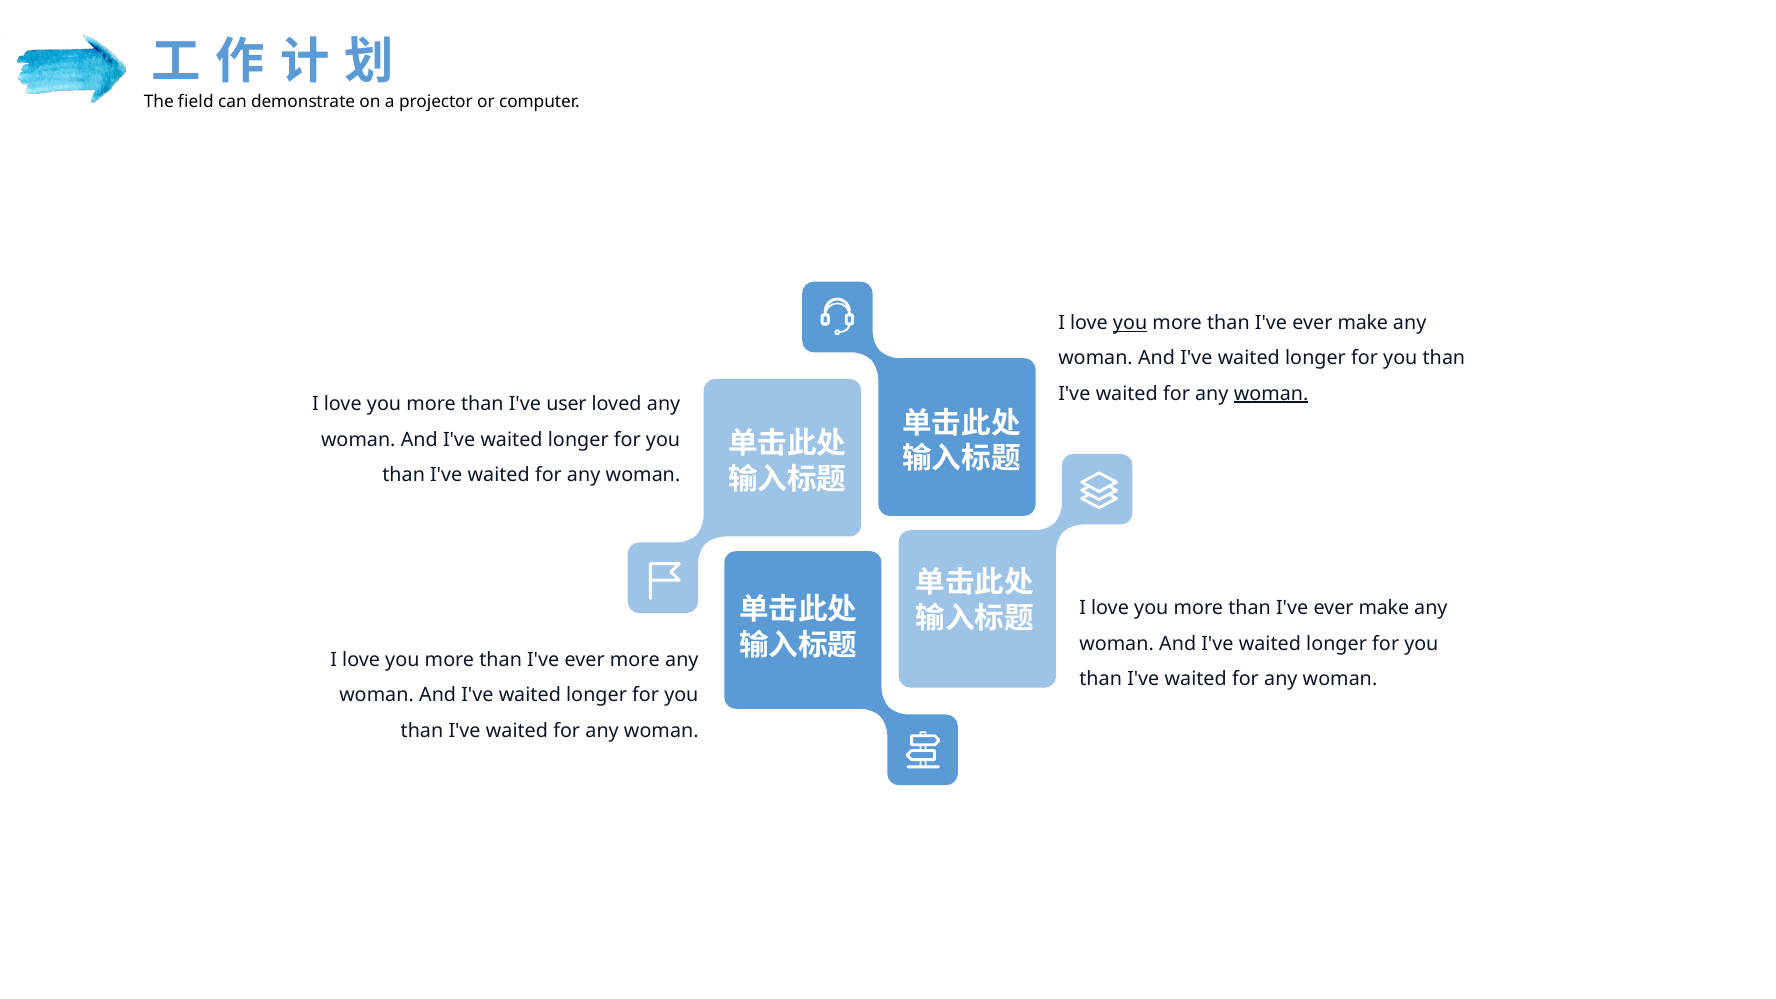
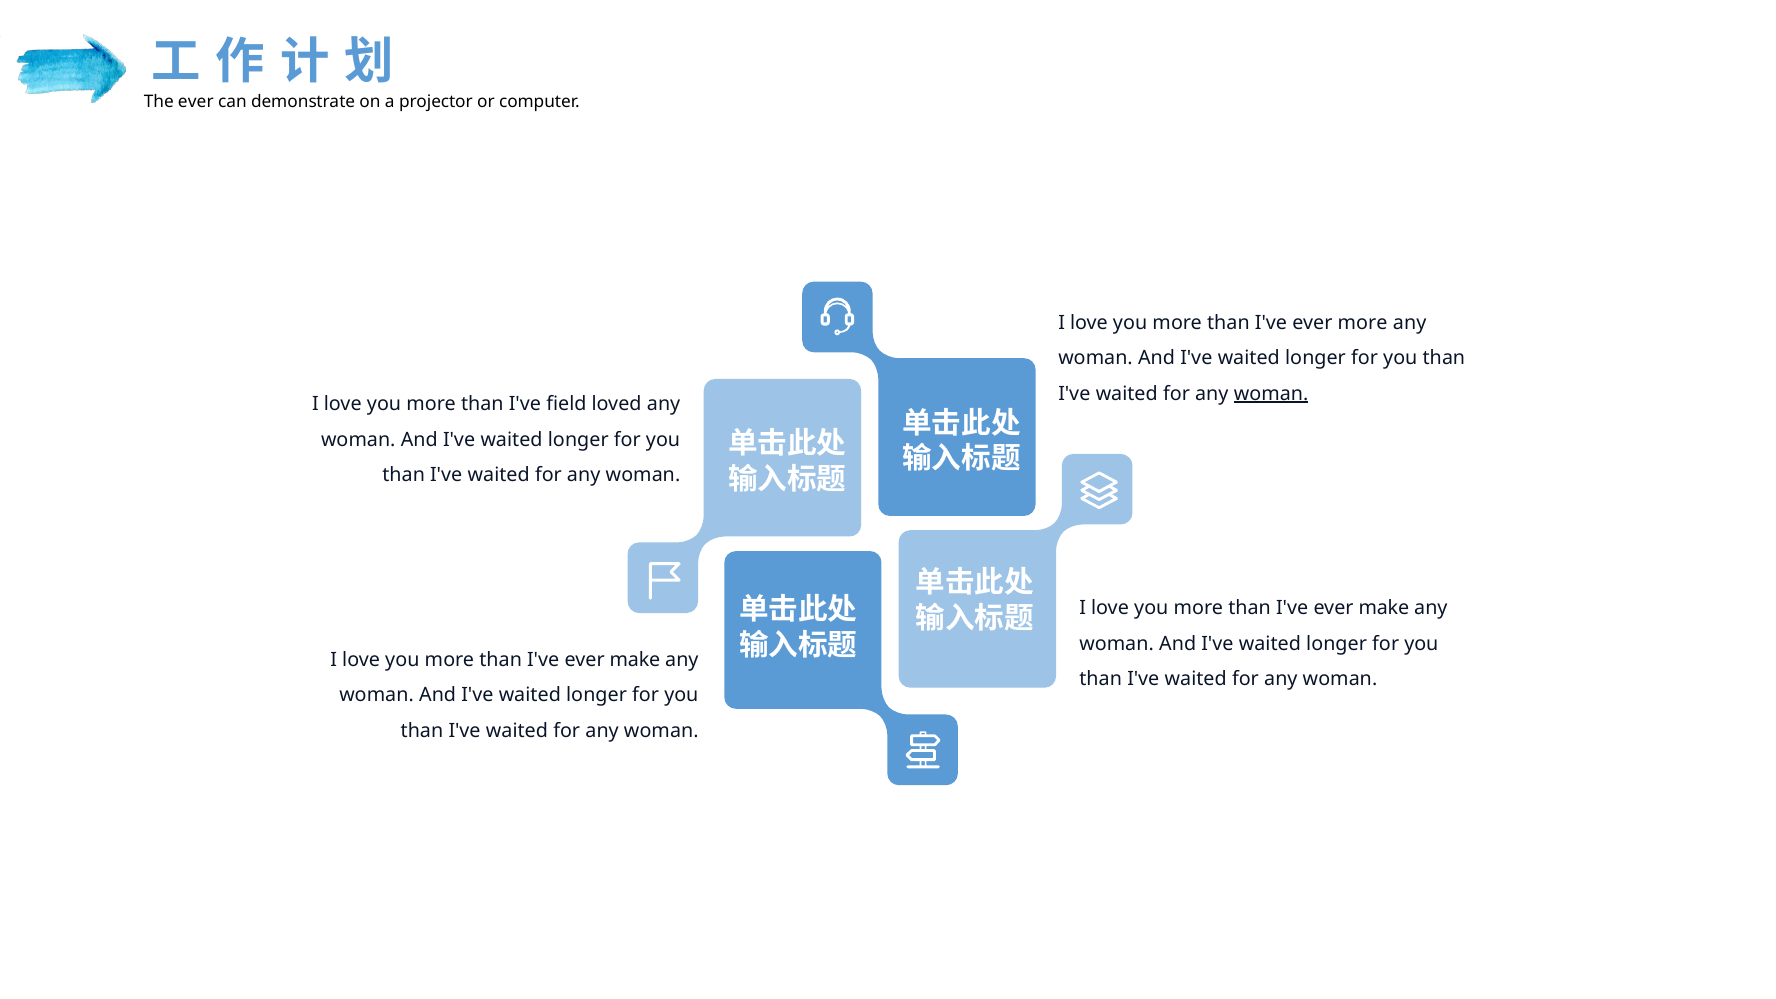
The field: field -> ever
you at (1130, 323) underline: present -> none
make at (1363, 323): make -> more
user: user -> field
more at (635, 660): more -> make
